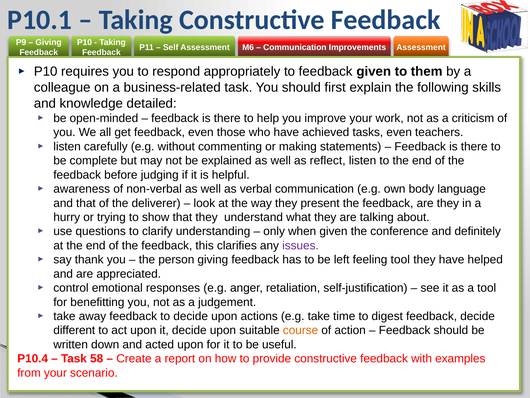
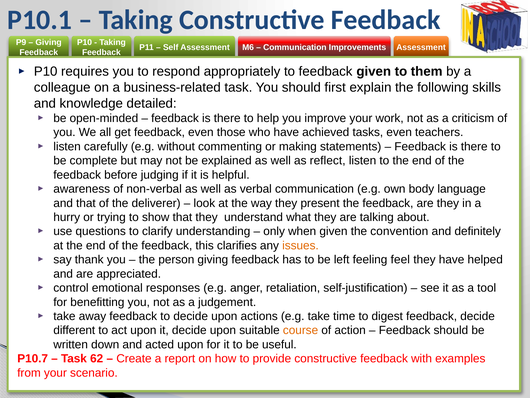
conference: conference -> convention
issues colour: purple -> orange
feeling tool: tool -> feel
P10.4: P10.4 -> P10.7
58: 58 -> 62
